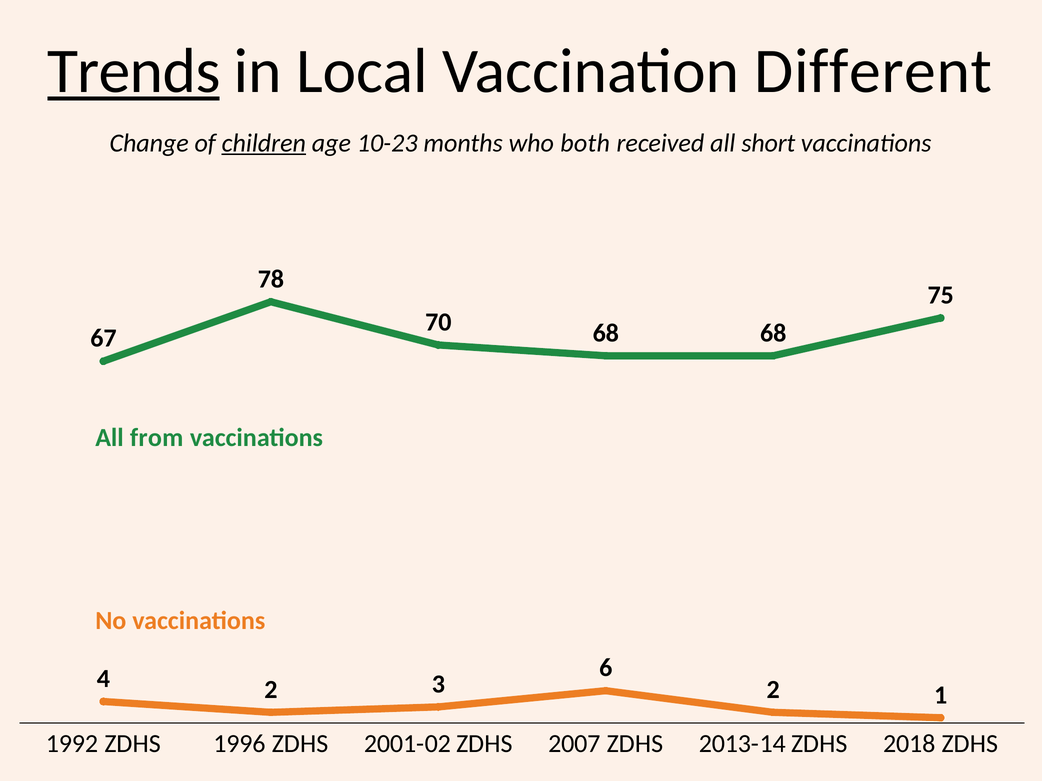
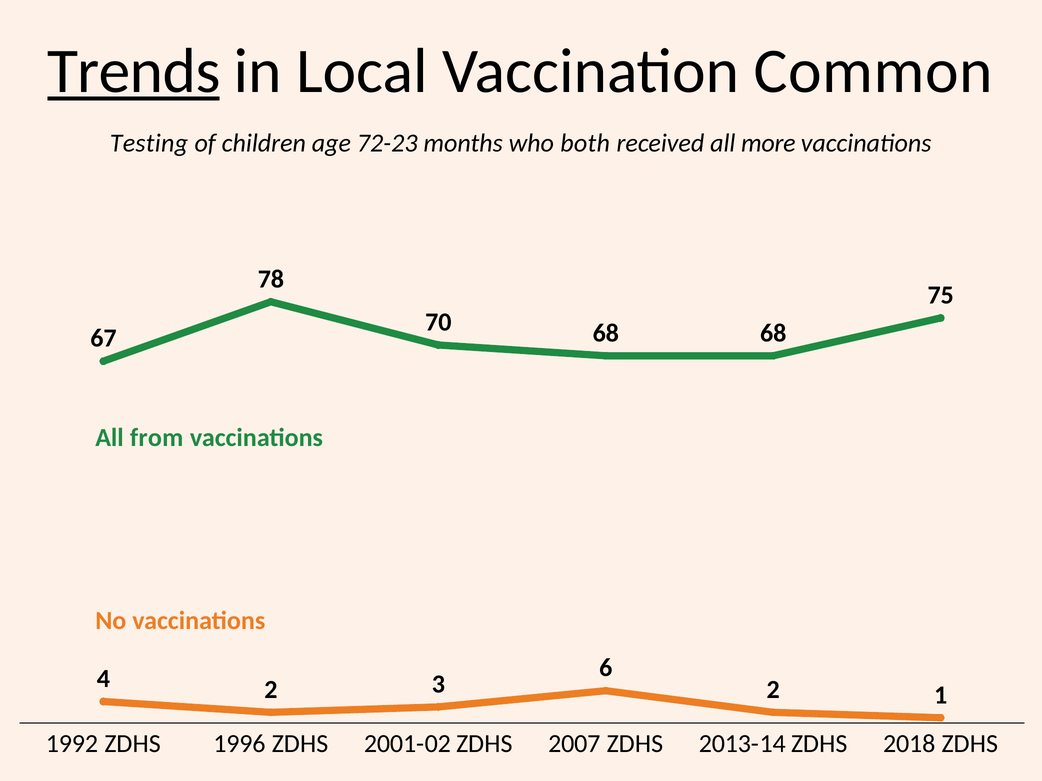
Different: Different -> Common
Change: Change -> Testing
children underline: present -> none
10-23: 10-23 -> 72-23
short: short -> more
